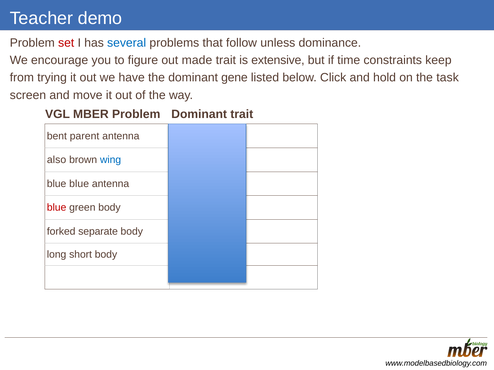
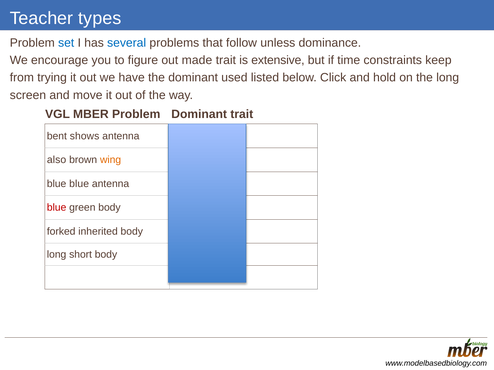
demo: demo -> types
set colour: red -> blue
gene: gene -> used
the task: task -> long
parent: parent -> shows
wing at (111, 160) colour: blue -> orange
separate: separate -> inherited
